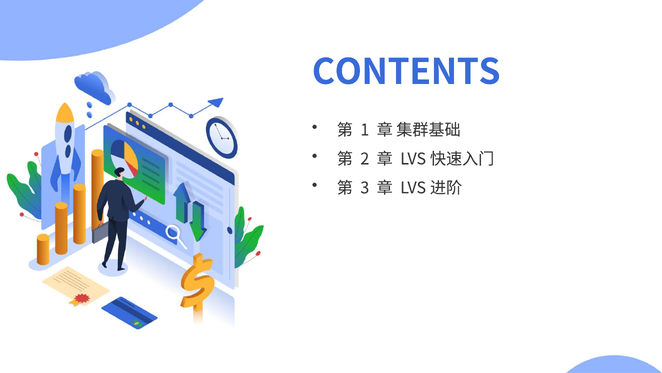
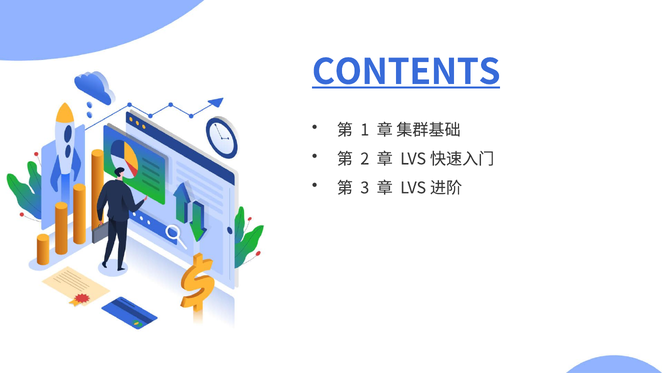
CONTENTS underline: none -> present
